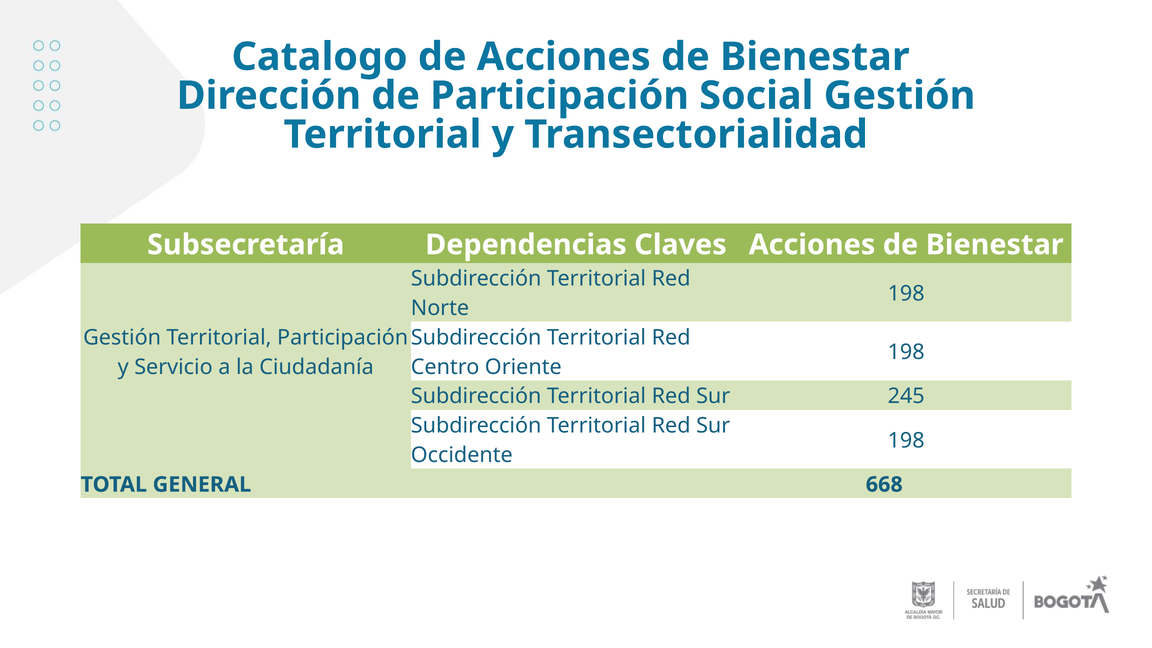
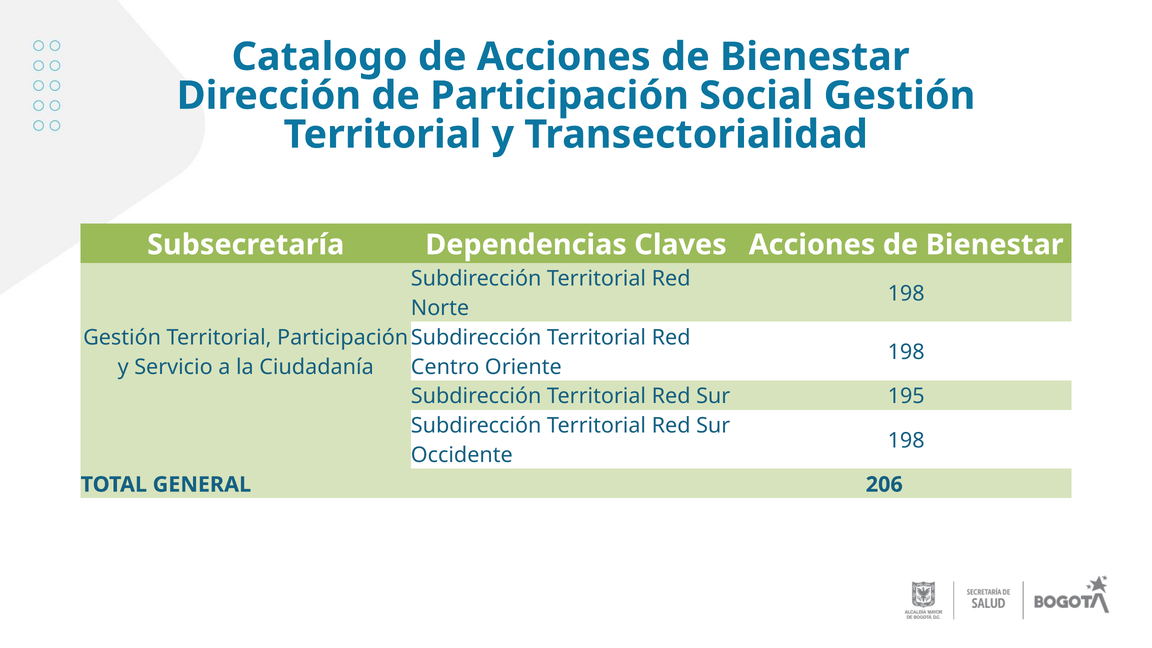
245: 245 -> 195
668: 668 -> 206
